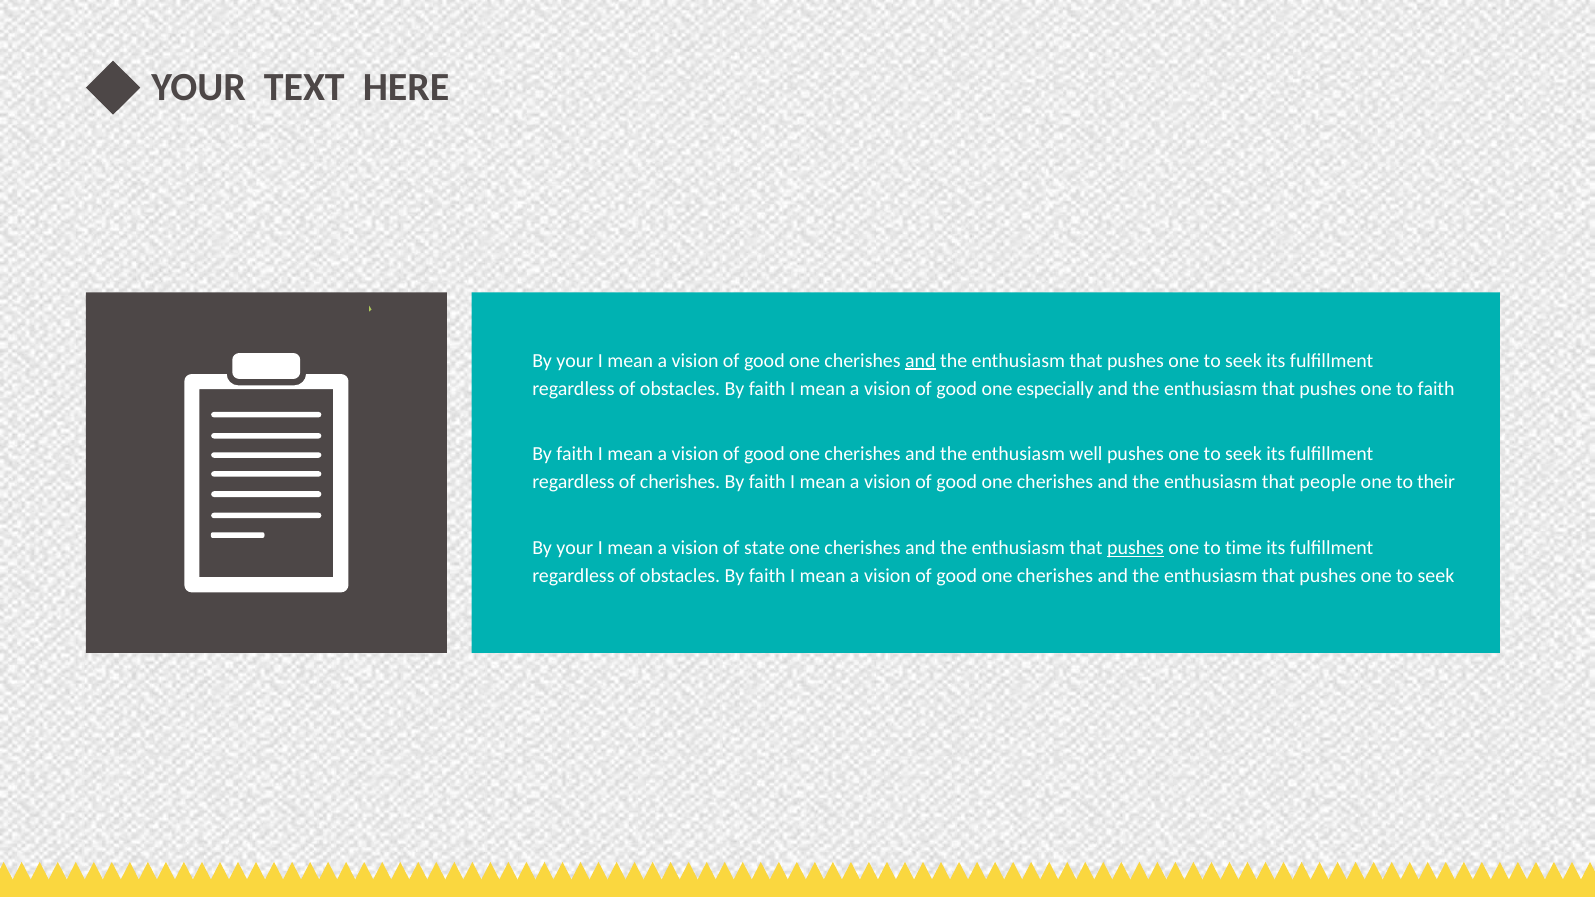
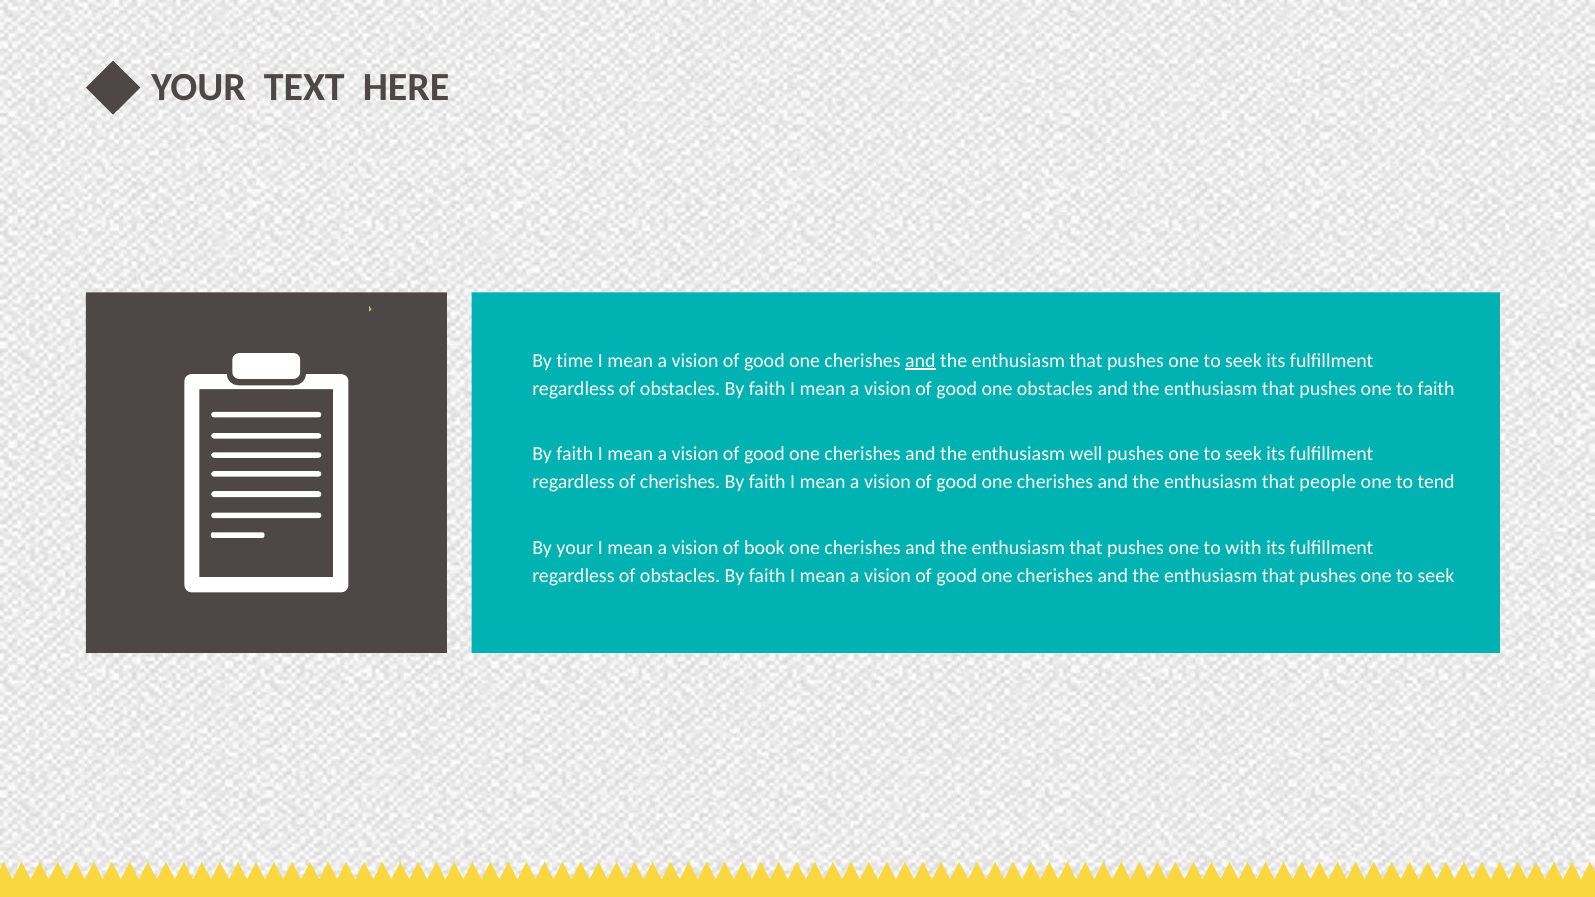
your at (575, 361): your -> time
one especially: especially -> obstacles
their: their -> tend
state: state -> book
pushes at (1136, 548) underline: present -> none
time: time -> with
